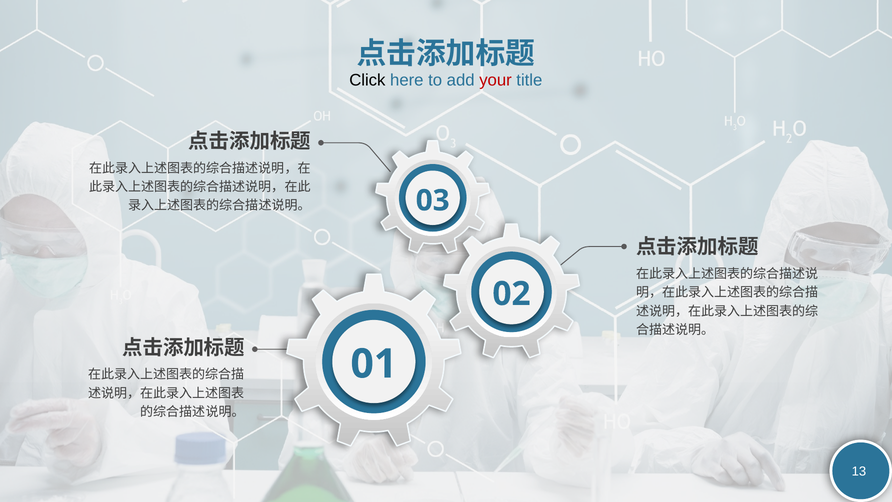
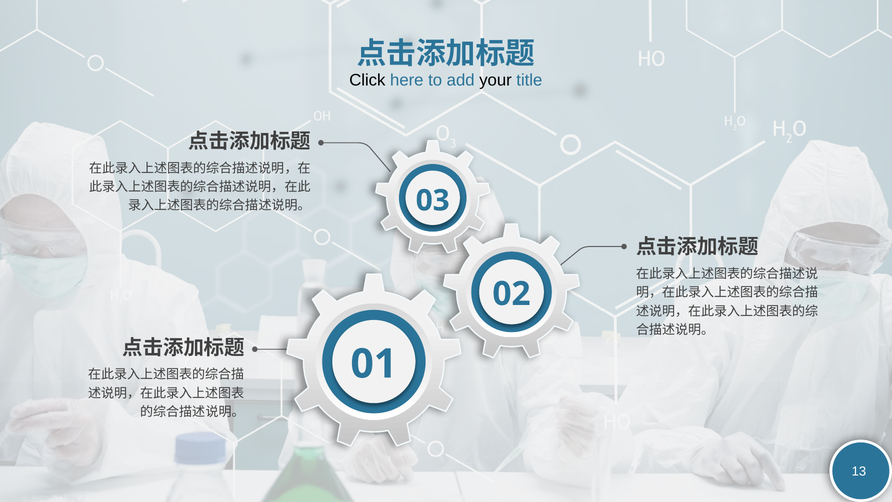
your colour: red -> black
